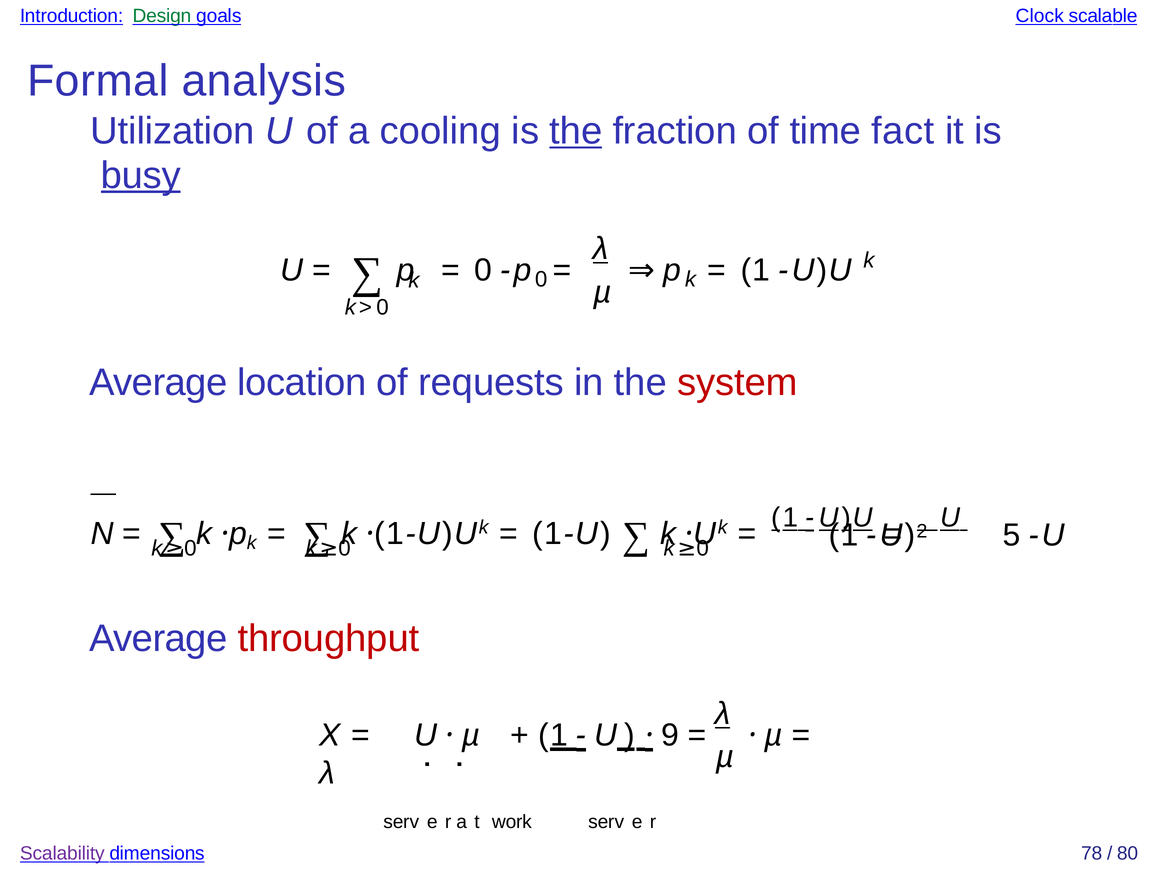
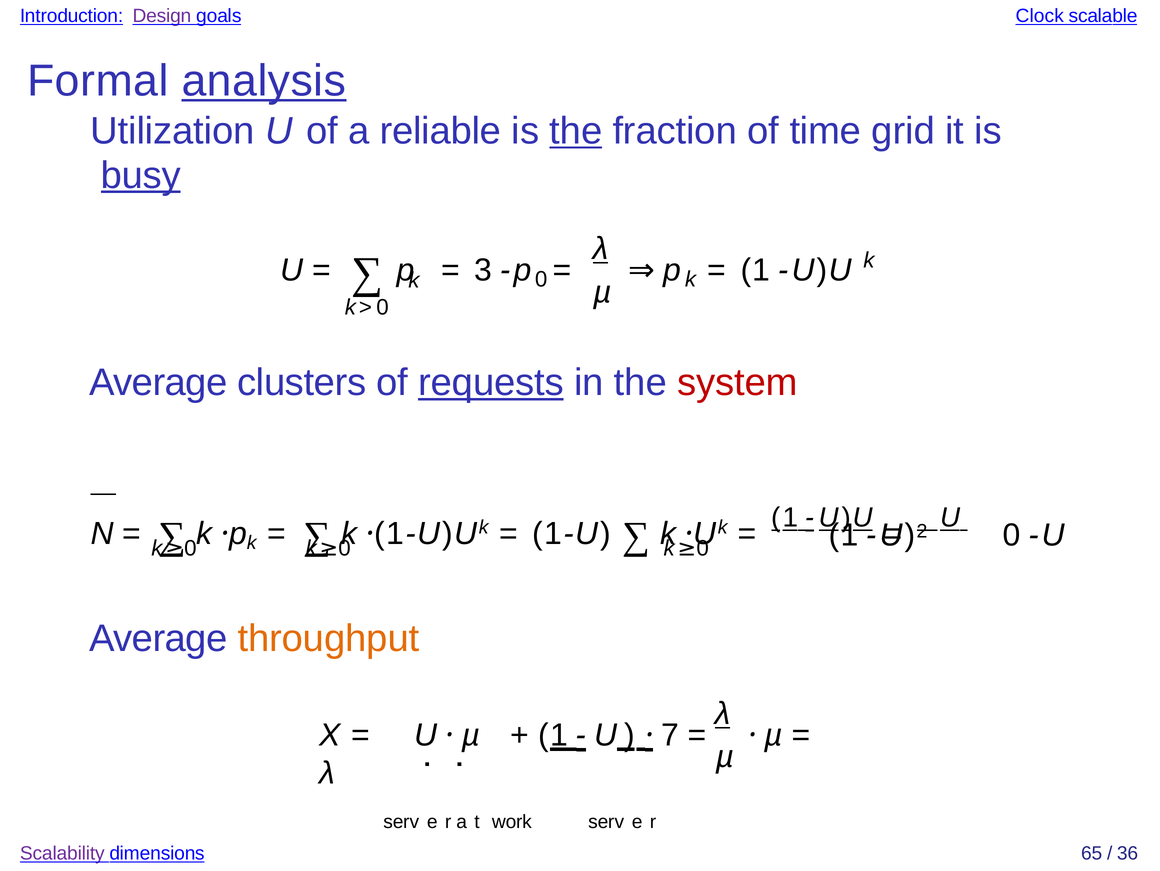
Design colour: green -> purple
analysis underline: none -> present
cooling: cooling -> reliable
fact: fact -> grid
0 at (483, 270): 0 -> 3
location: location -> clusters
requests underline: none -> present
5 at (1011, 535): 5 -> 0
throughput colour: red -> orange
9: 9 -> 7
78: 78 -> 65
80: 80 -> 36
